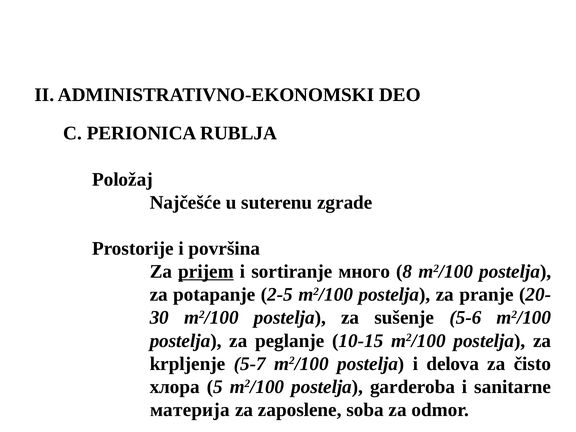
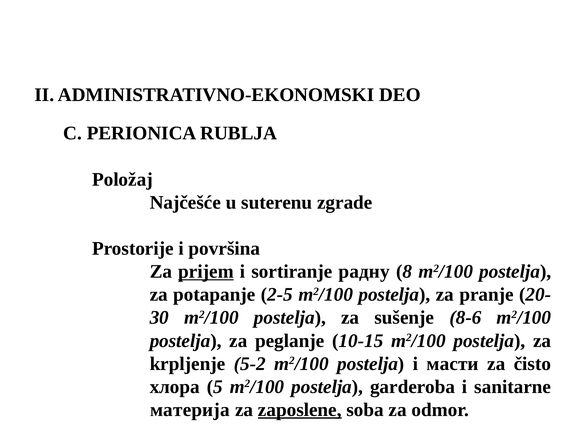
много: много -> радну
5-6: 5-6 -> 8-6
5-7: 5-7 -> 5-2
delova: delova -> масти
zaposlene underline: none -> present
